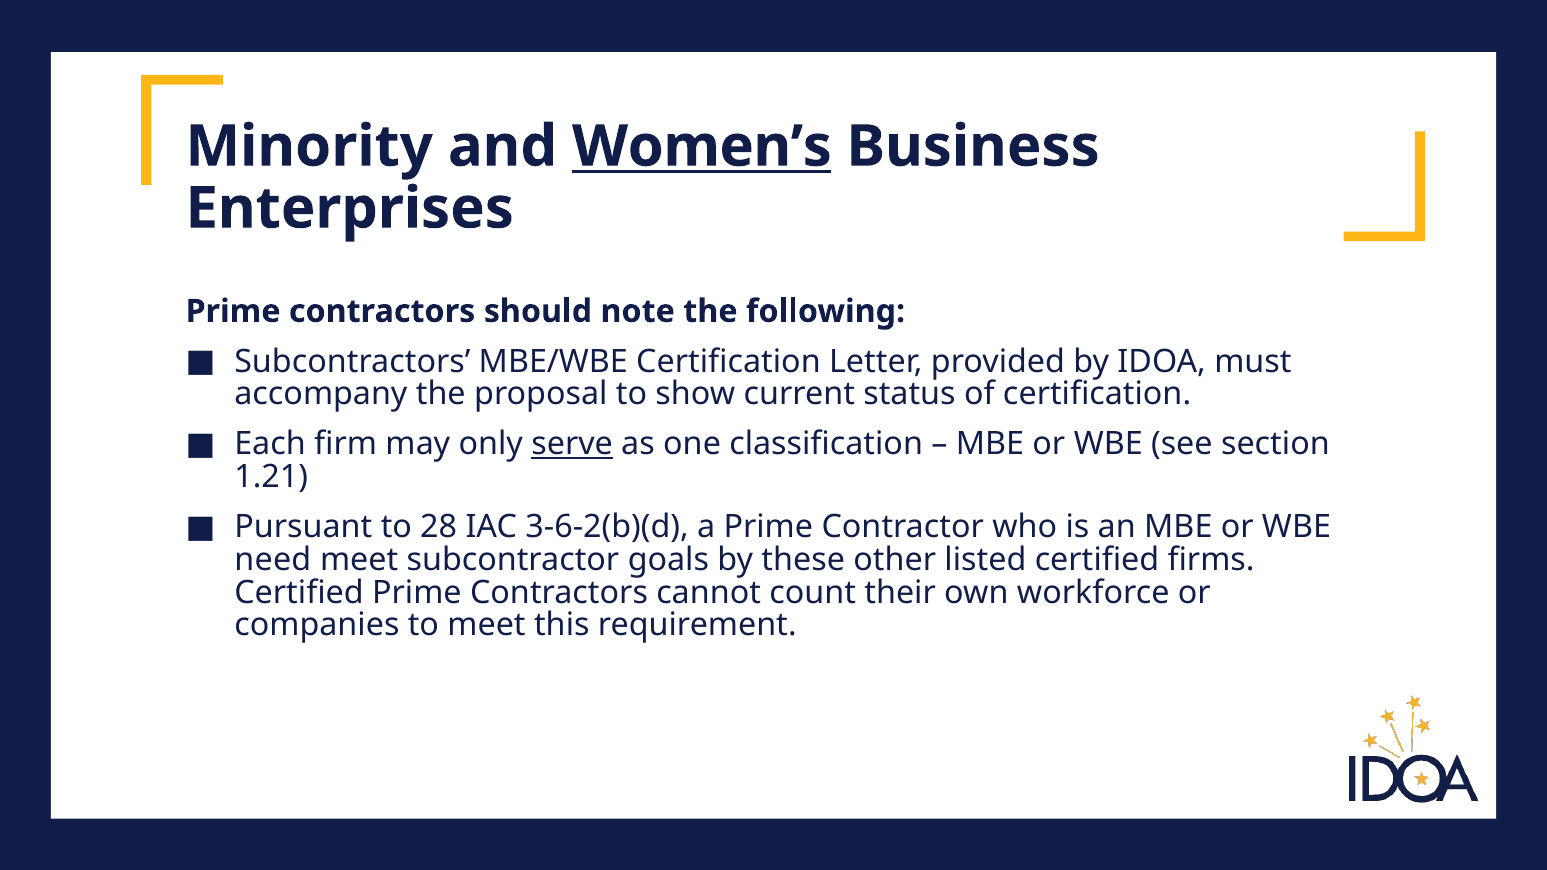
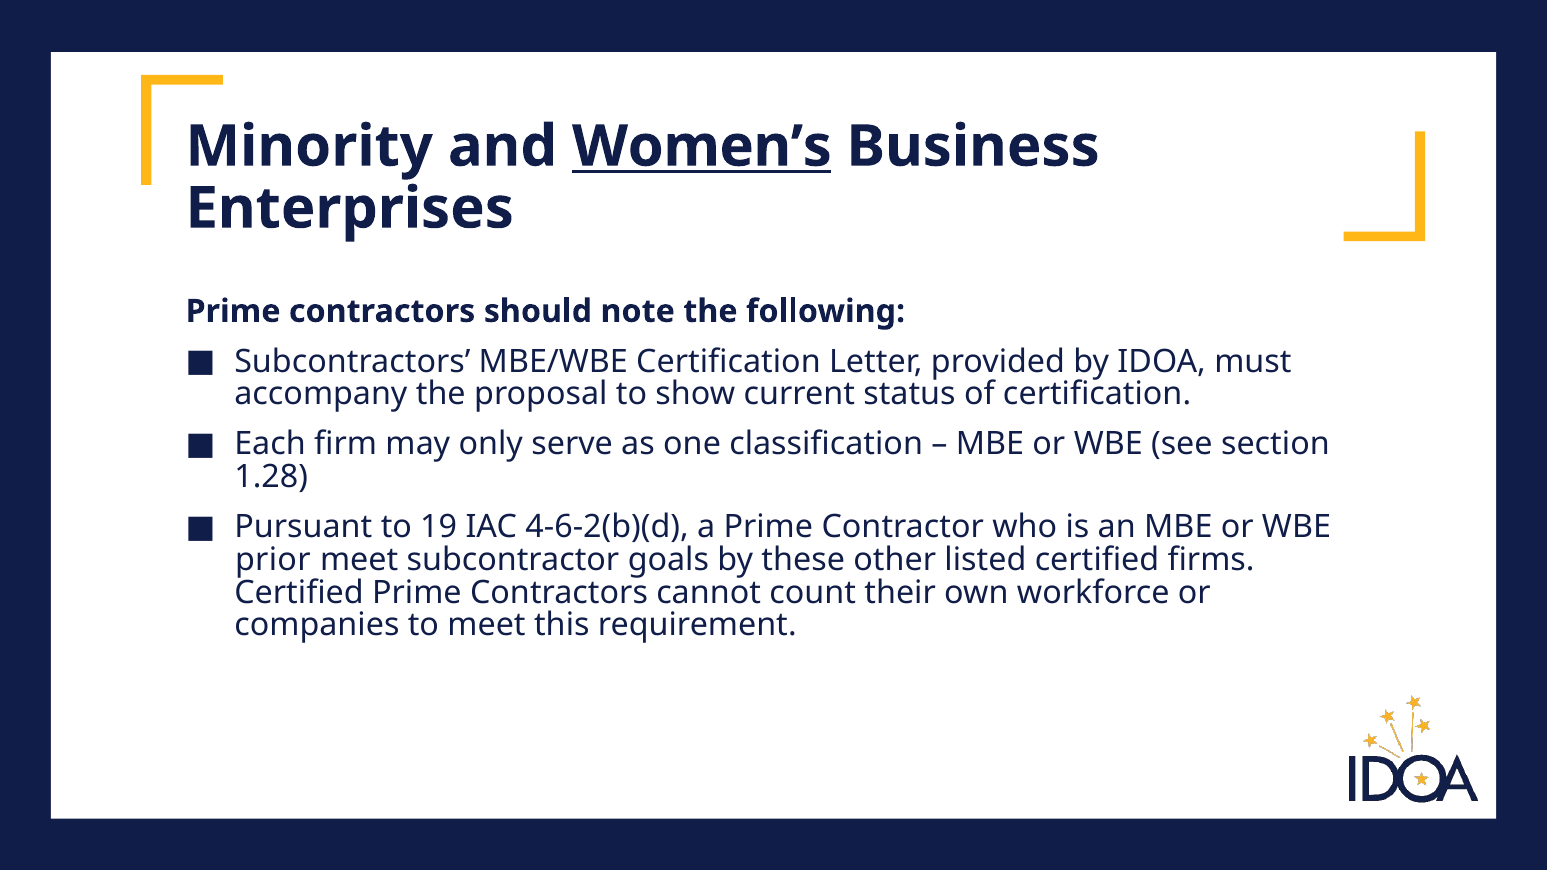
serve underline: present -> none
1.21: 1.21 -> 1.28
28: 28 -> 19
3-6-2(b)(d: 3-6-2(b)(d -> 4-6-2(b)(d
need: need -> prior
